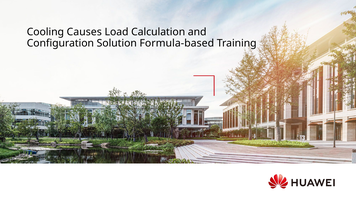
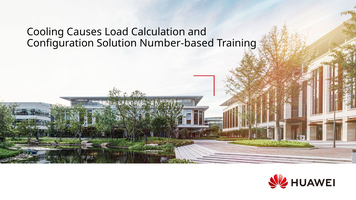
Formula-based: Formula-based -> Number-based
